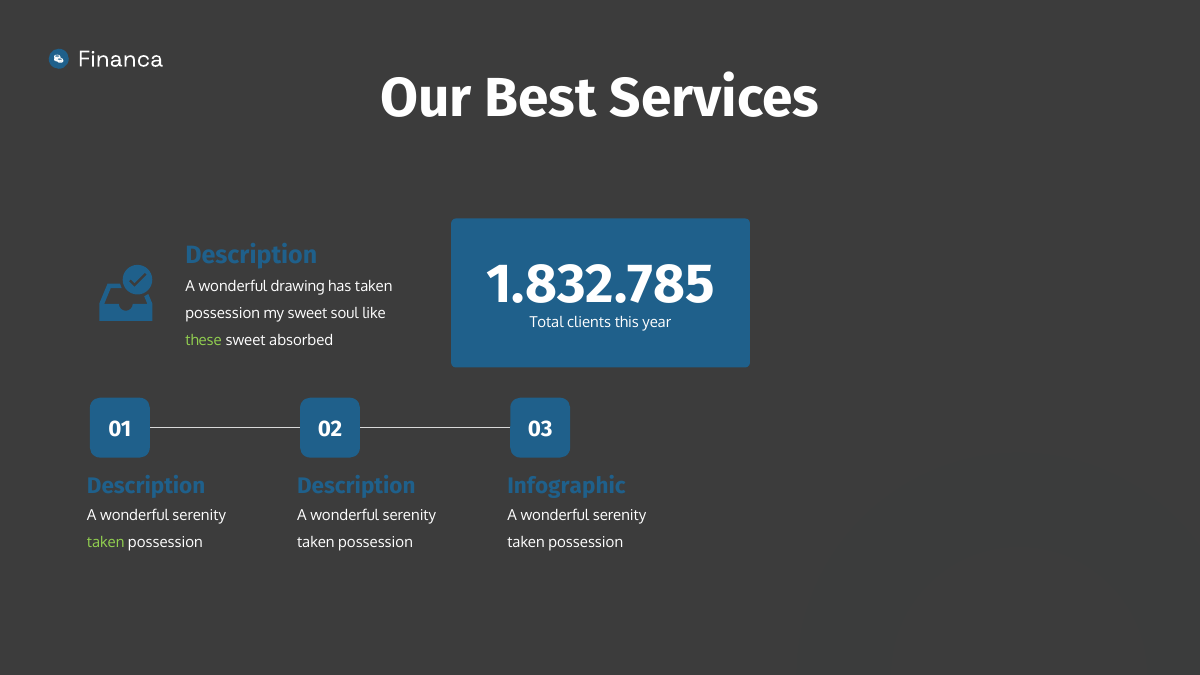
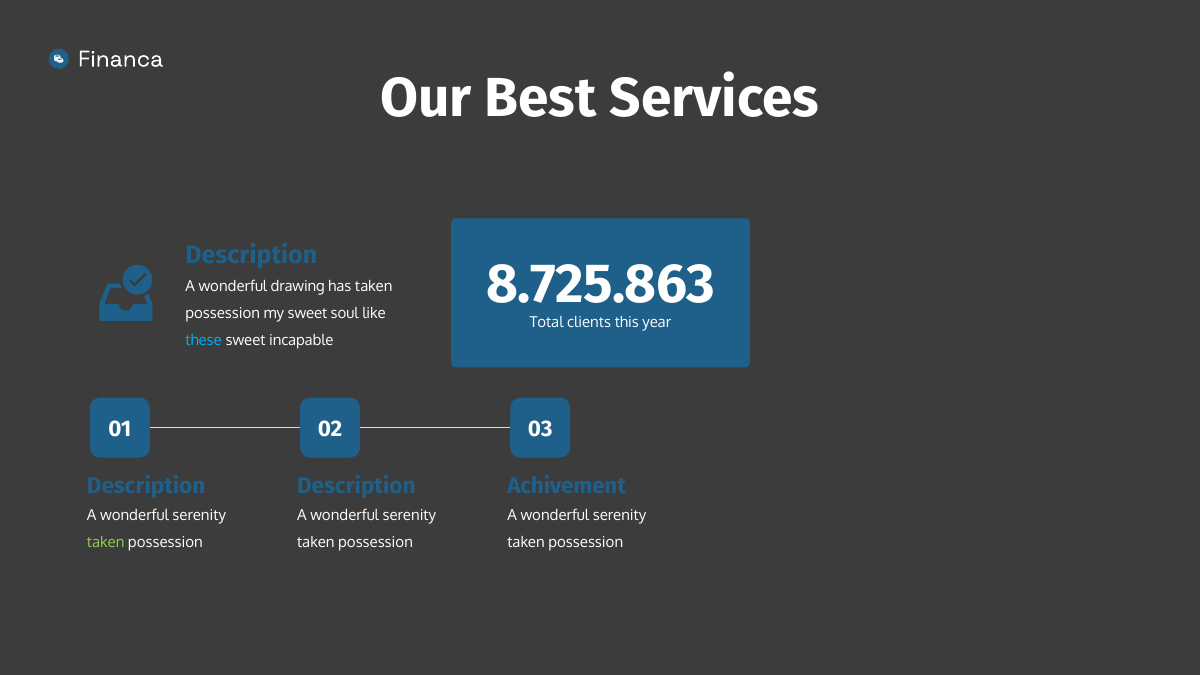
1.832.785: 1.832.785 -> 8.725.863
these colour: light green -> light blue
absorbed: absorbed -> incapable
Infographic: Infographic -> Achivement
